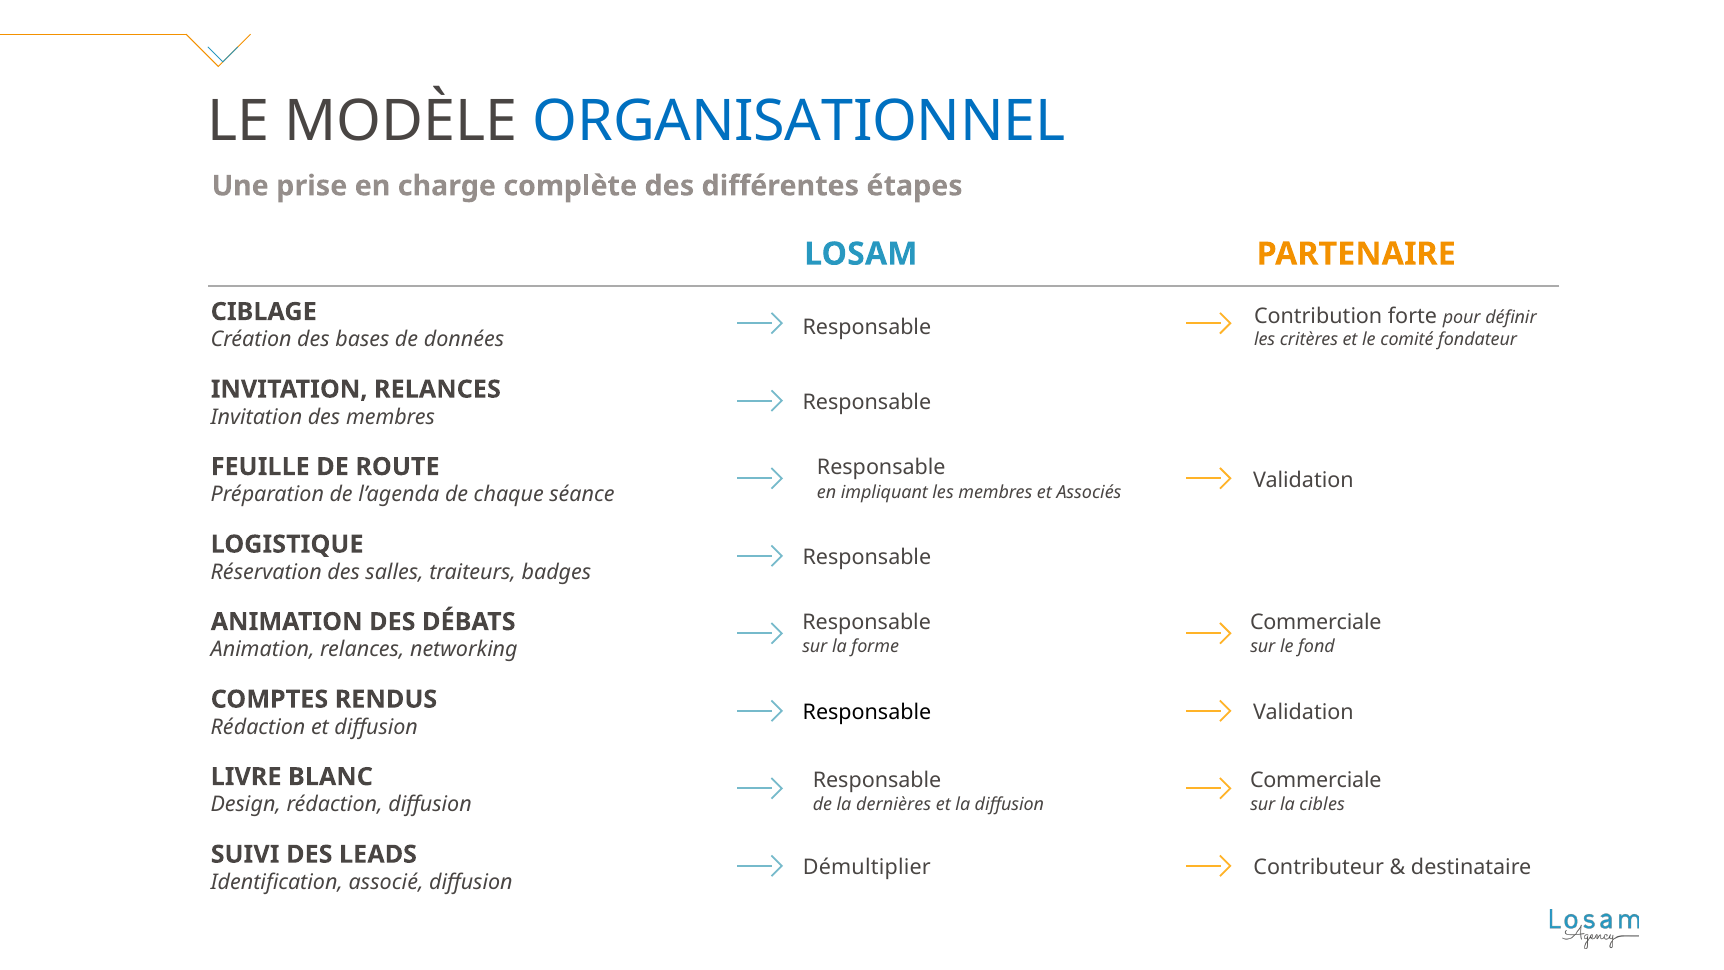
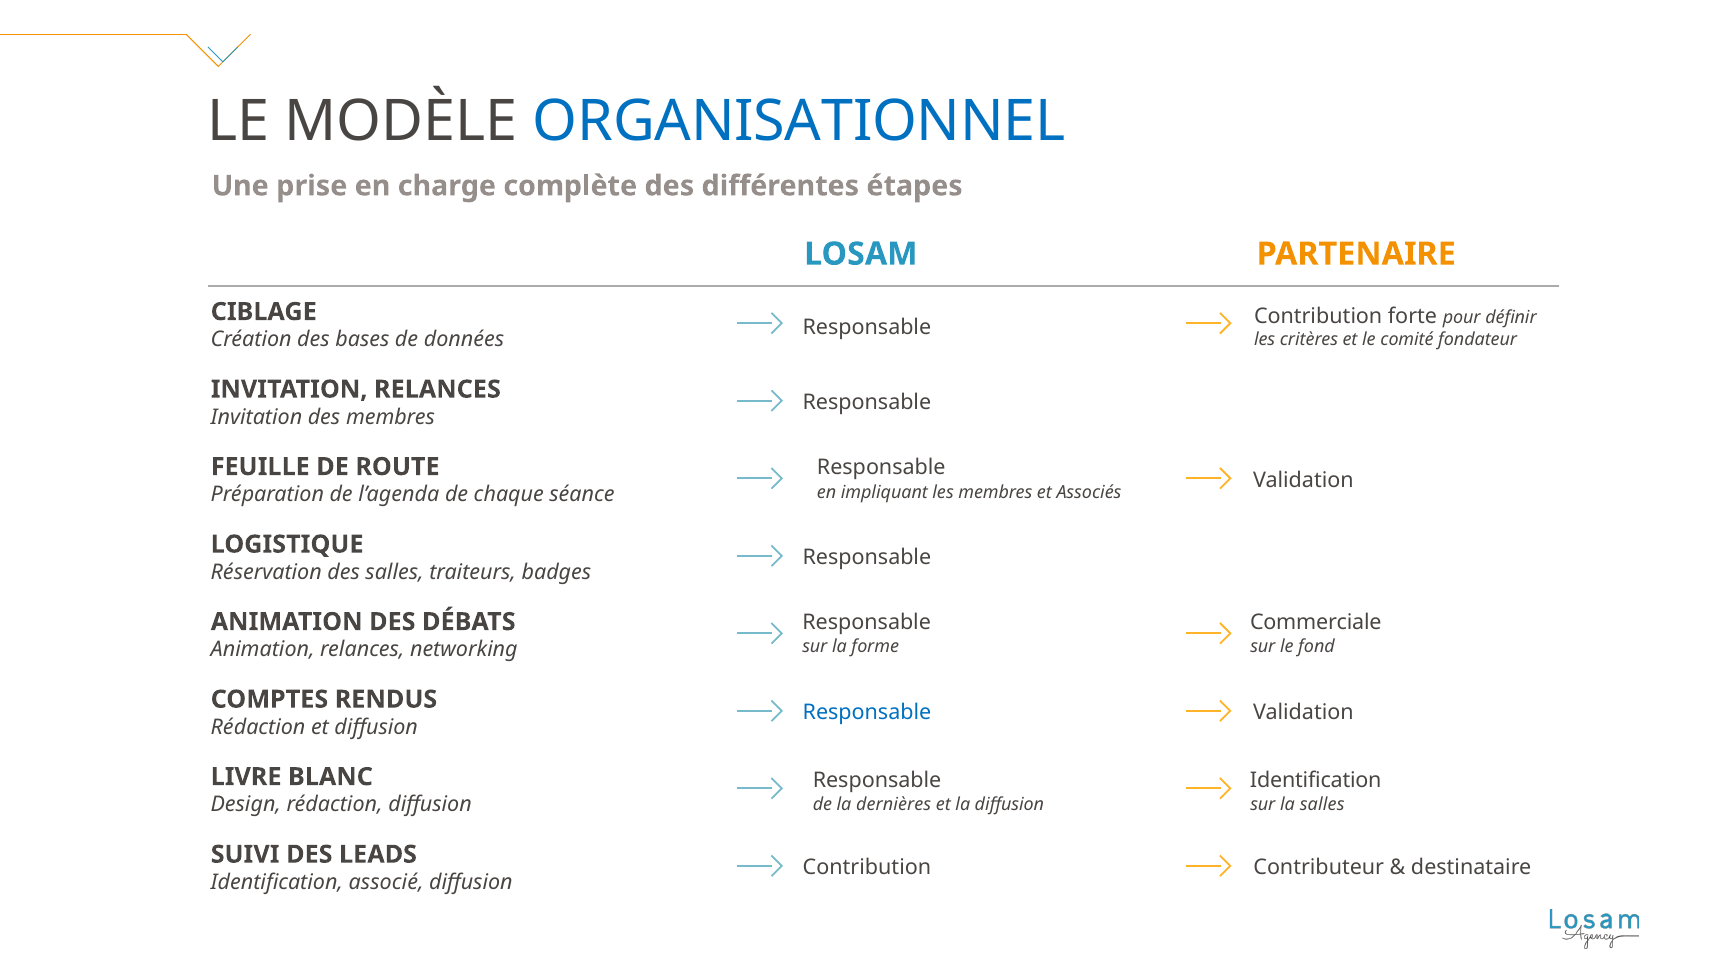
Responsable at (867, 712) colour: black -> blue
Commerciale at (1316, 781): Commerciale -> Identification
la cibles: cibles -> salles
Démultiplier at (867, 867): Démultiplier -> Contribution
